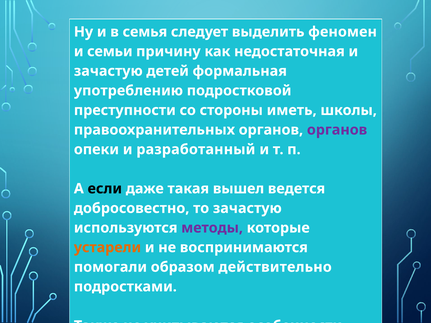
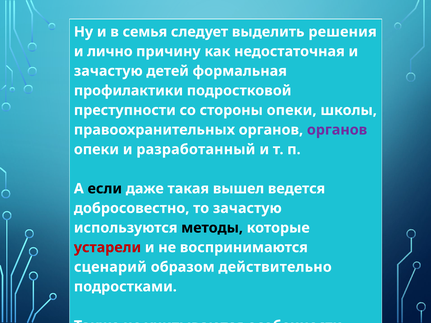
феномен: феномен -> решения
семьи: семьи -> лично
употреблению: употреблению -> профилактики
стороны иметь: иметь -> опеки
методы colour: purple -> black
устарели colour: orange -> red
помогали: помогали -> сценарий
